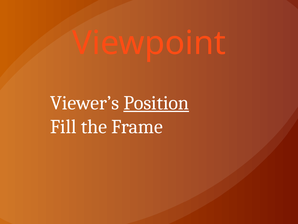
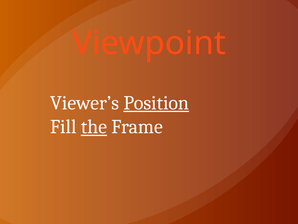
the underline: none -> present
